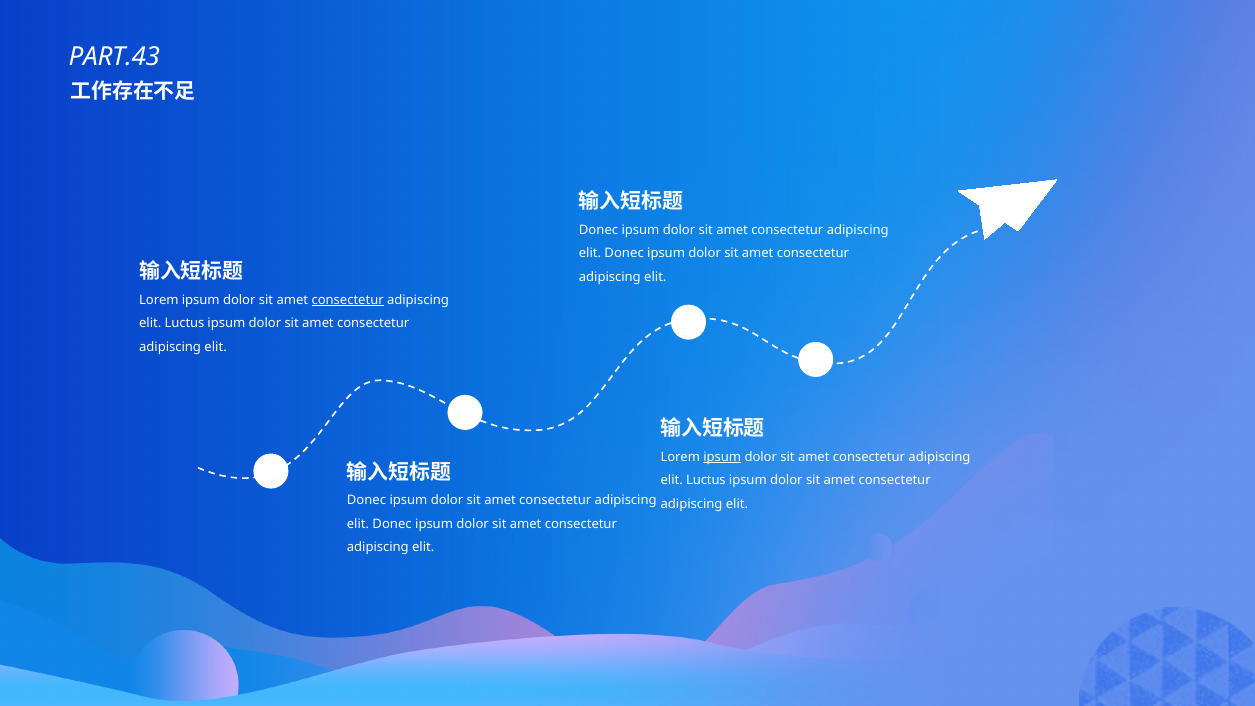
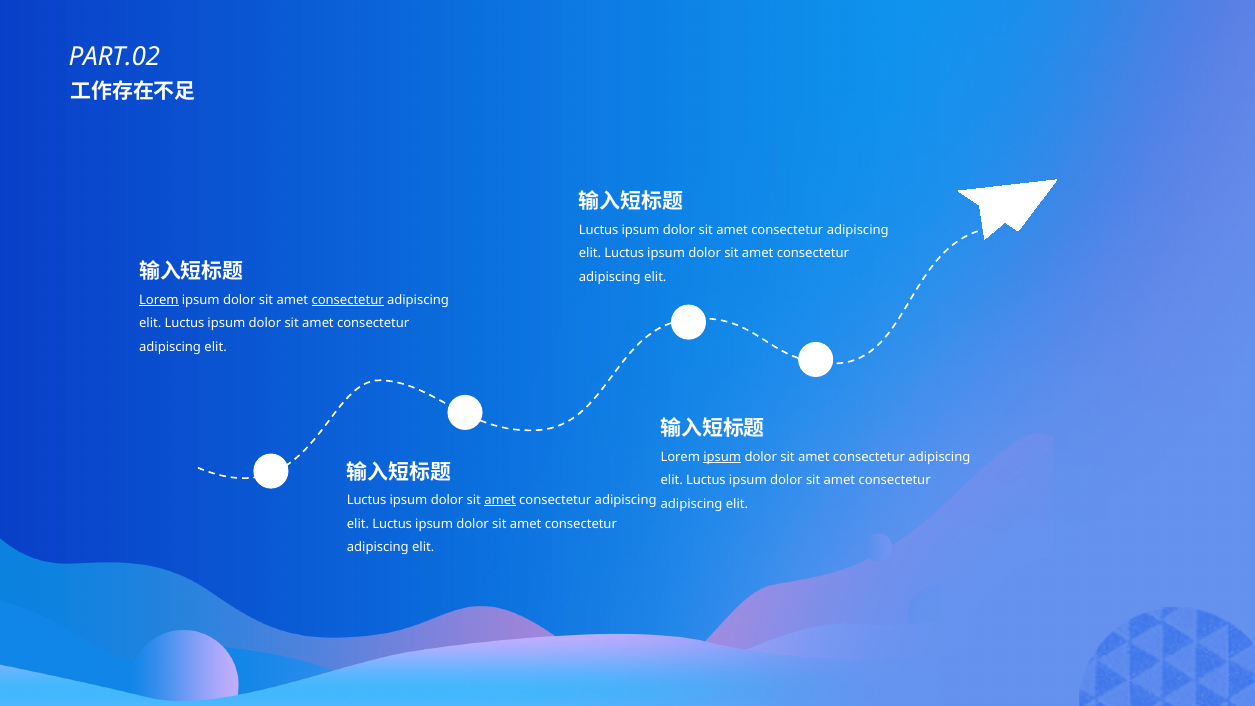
PART.43: PART.43 -> PART.02
Donec at (599, 230): Donec -> Luctus
Donec at (624, 254): Donec -> Luctus
Lorem at (159, 300) underline: none -> present
Donec at (367, 500): Donec -> Luctus
amet at (500, 500) underline: none -> present
Donec at (392, 524): Donec -> Luctus
